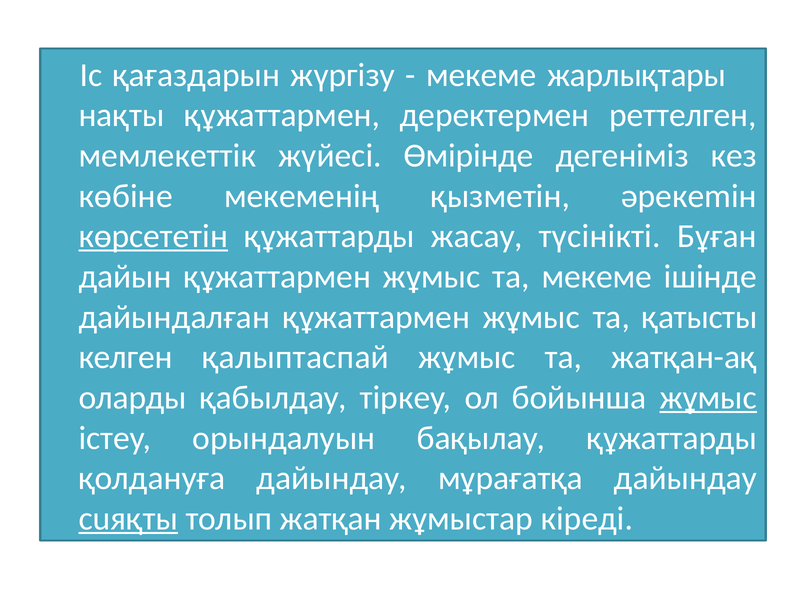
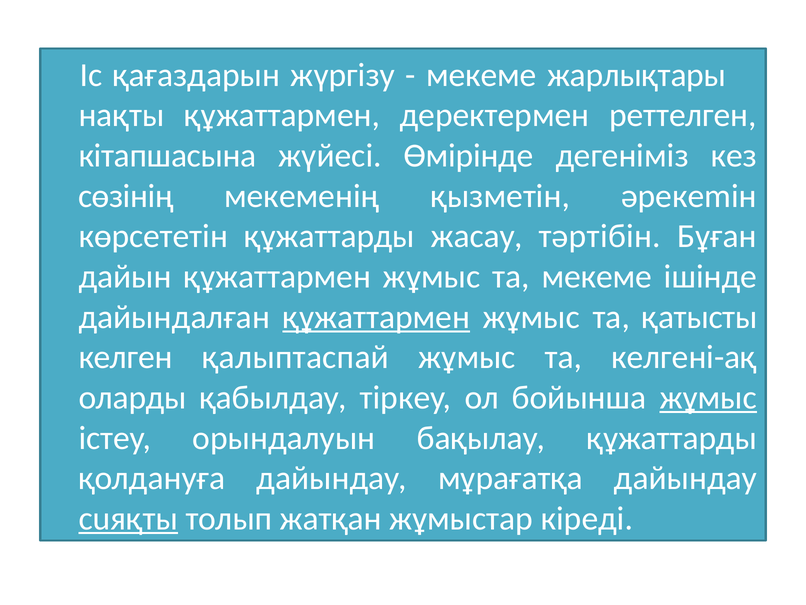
мемлекеттік: мемлекеттік -> кiтапшасына
көбіне: көбіне -> сөзiнiң
көpceтeтiн underline: present -> none
түсінiктi: түсінiктi -> тәртібін
құжаттармен at (376, 317) underline: none -> present
жатқан-ақ: жатқан-ақ -> келгенi-ақ
